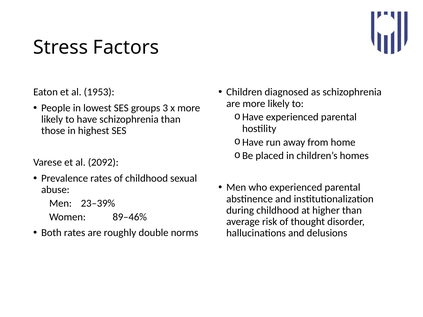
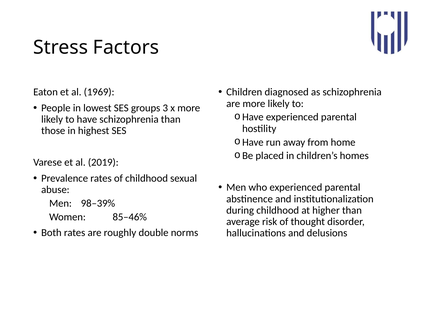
1953: 1953 -> 1969
2092: 2092 -> 2019
23–39%: 23–39% -> 98–39%
89–46%: 89–46% -> 85–46%
